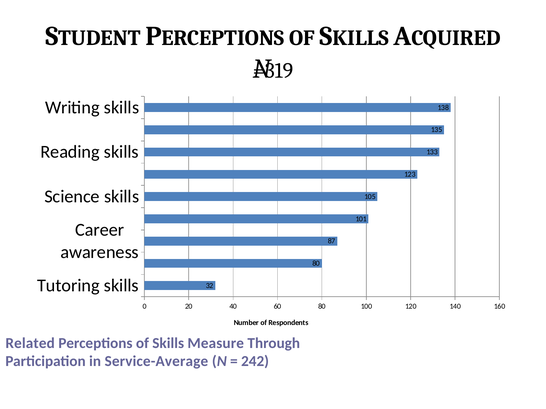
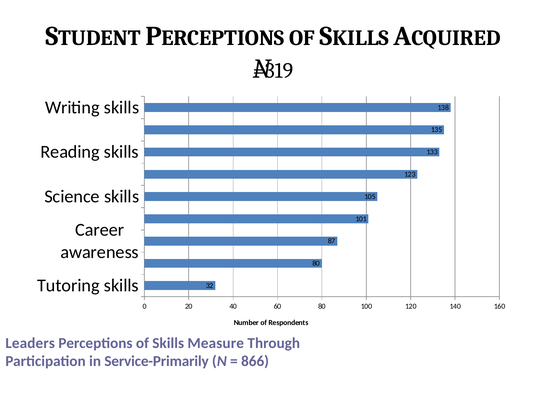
Related: Related -> Leaders
Service-Average: Service-Average -> Service-Primarily
242: 242 -> 866
